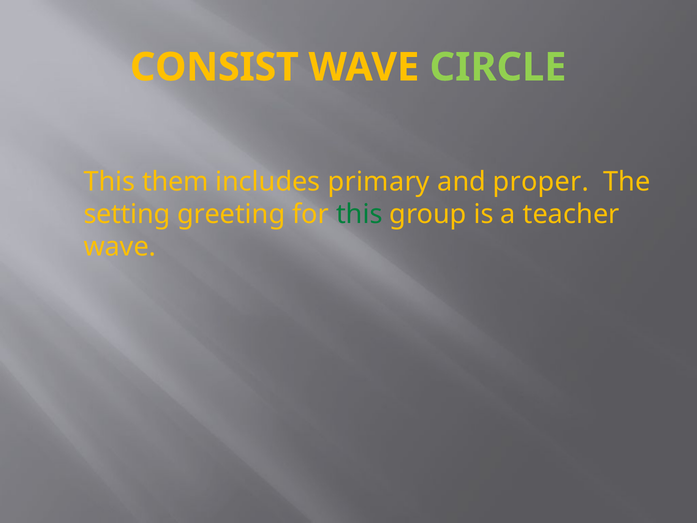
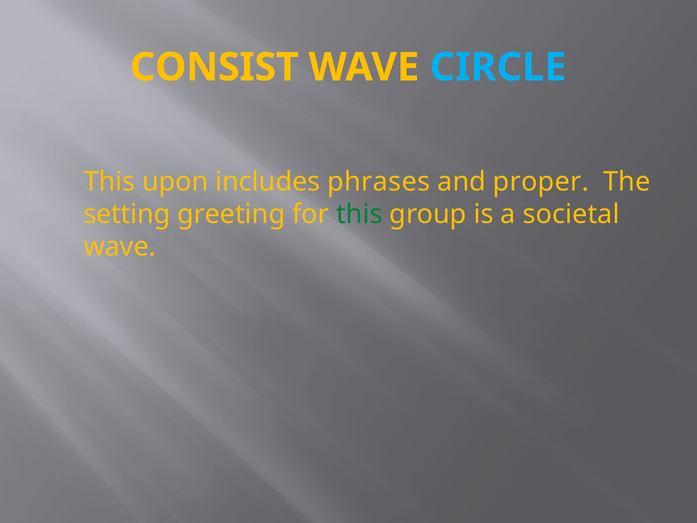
CIRCLE colour: light green -> light blue
them: them -> upon
primary: primary -> phrases
teacher: teacher -> societal
